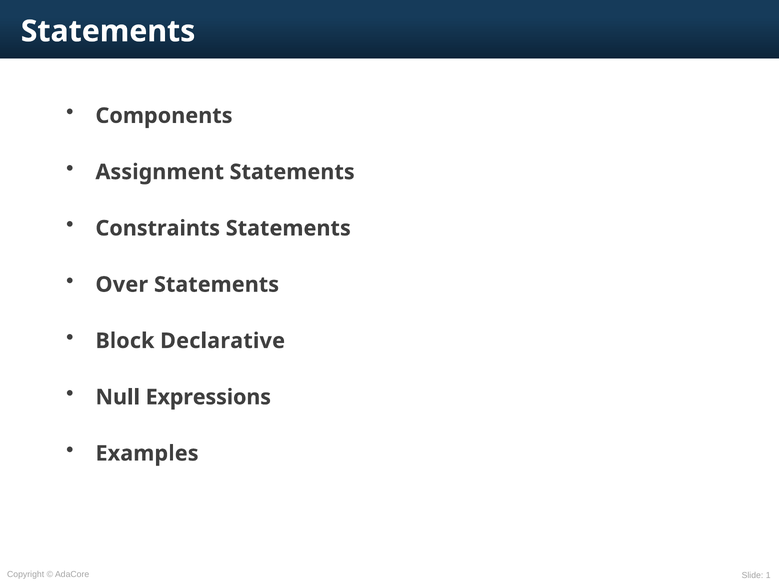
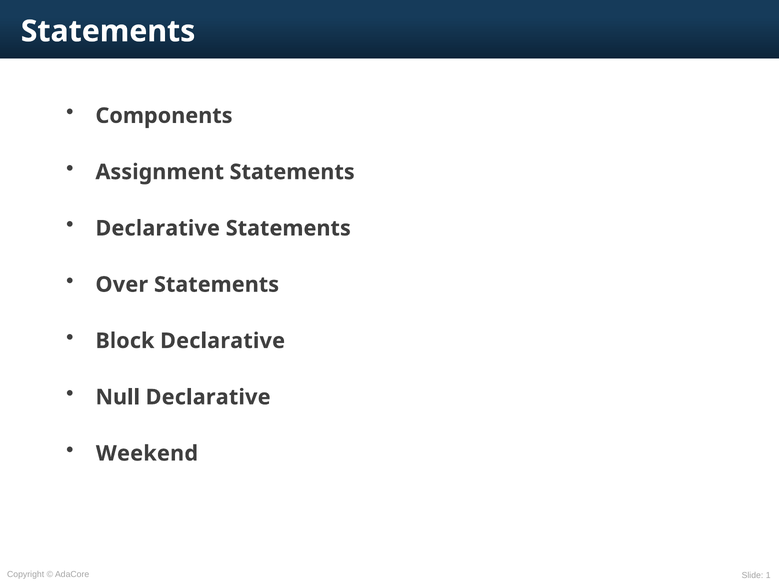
Constraints at (158, 228): Constraints -> Declarative
Null Expressions: Expressions -> Declarative
Examples: Examples -> Weekend
